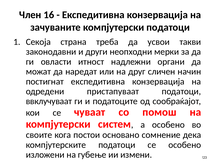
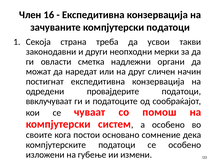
итност: итност -> сметка
пристапуваат: пристапуваат -> провајдерите
